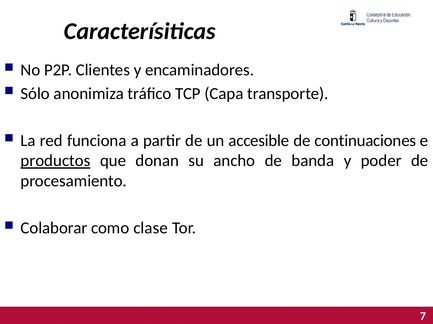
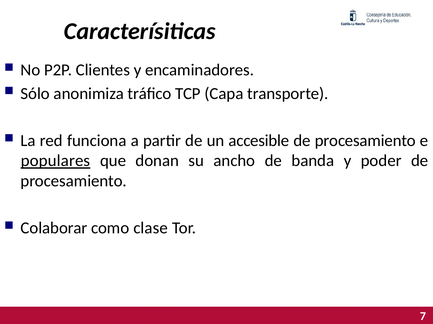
continuaciones at (365, 141): continuaciones -> procesamiento
productos: productos -> populares
